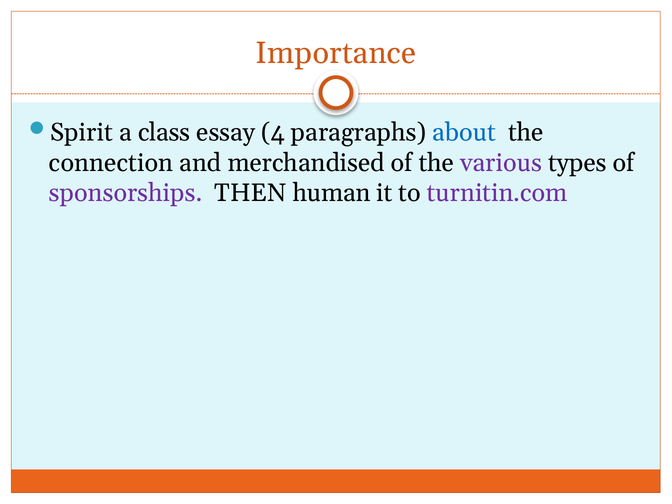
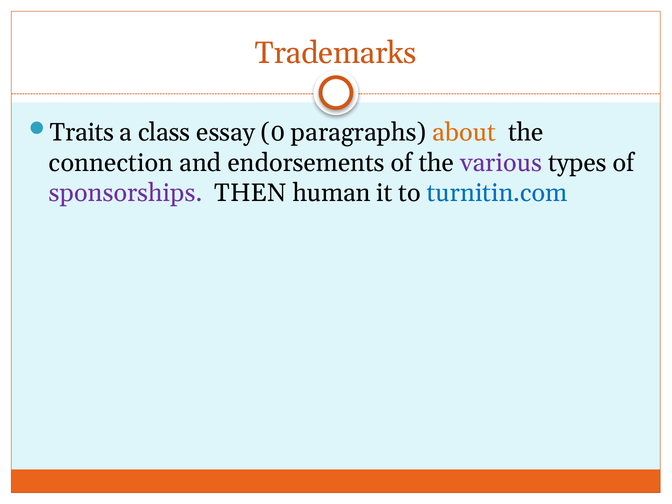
Importance: Importance -> Trademarks
Spirit: Spirit -> Traits
4: 4 -> 0
about colour: blue -> orange
merchandised: merchandised -> endorsements
turnitin.com colour: purple -> blue
